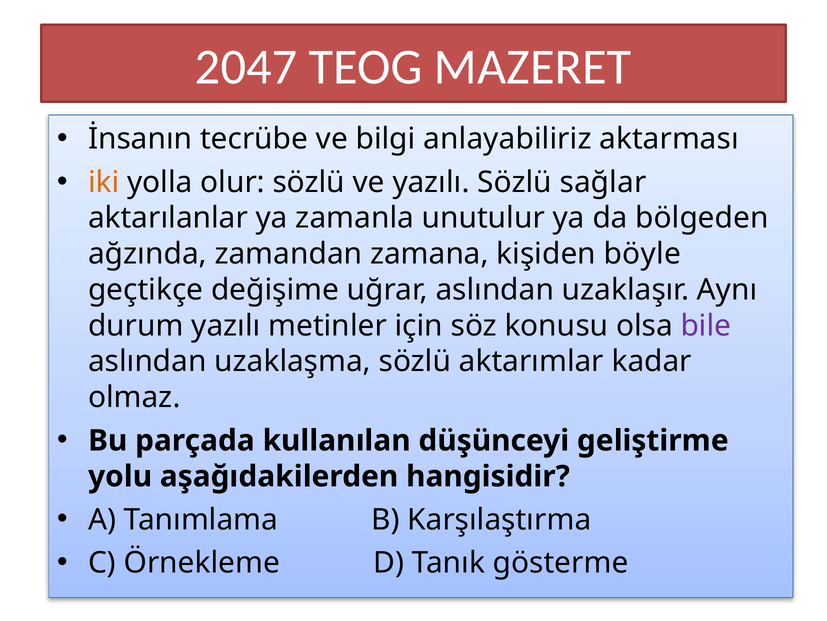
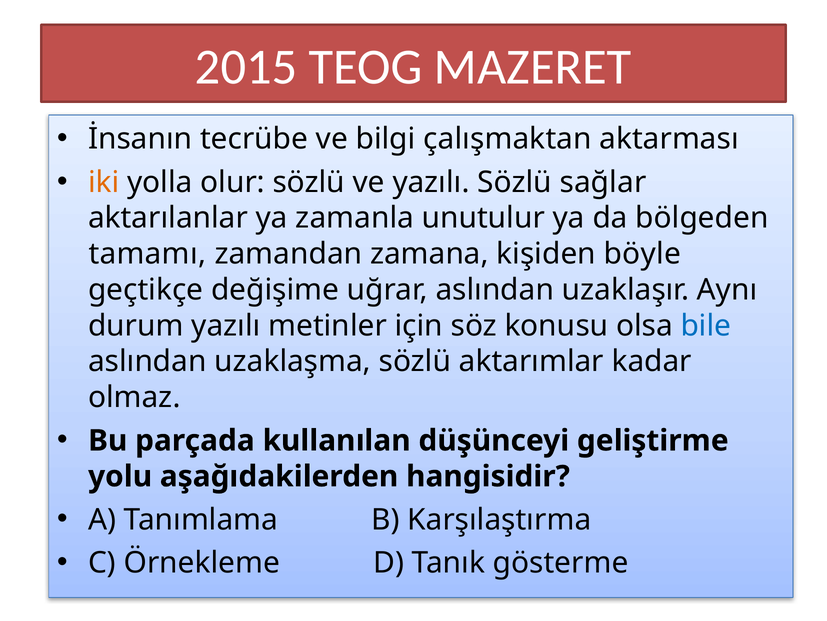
2047: 2047 -> 2015
anlayabiliriz: anlayabiliriz -> çalışmaktan
ağzında: ağzında -> tamamı
bile colour: purple -> blue
